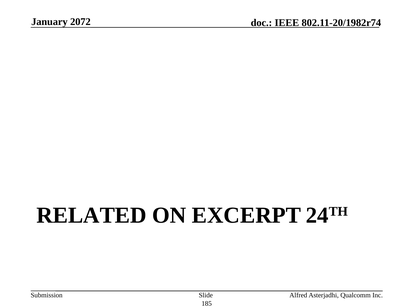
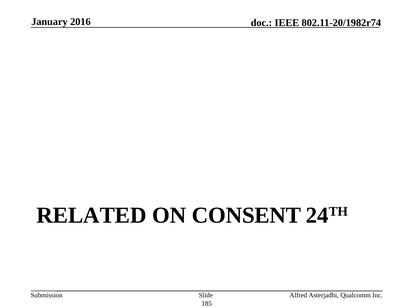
2072: 2072 -> 2016
EXCERPT: EXCERPT -> CONSENT
